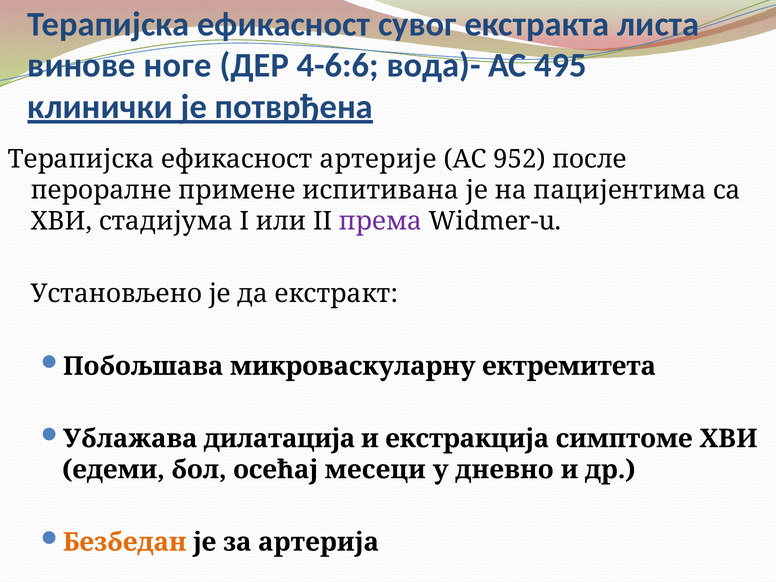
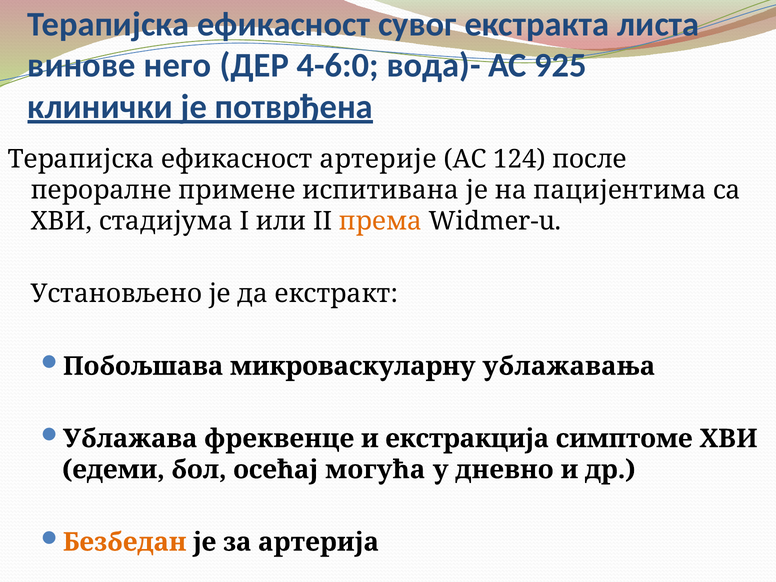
ноге: ноге -> него
4-6:6: 4-6:6 -> 4-6:0
495: 495 -> 925
952: 952 -> 124
према colour: purple -> orange
ектремитета: ектремитета -> ублажавања
дилатација: дилатација -> фреквенце
месеци: месеци -> могућа
